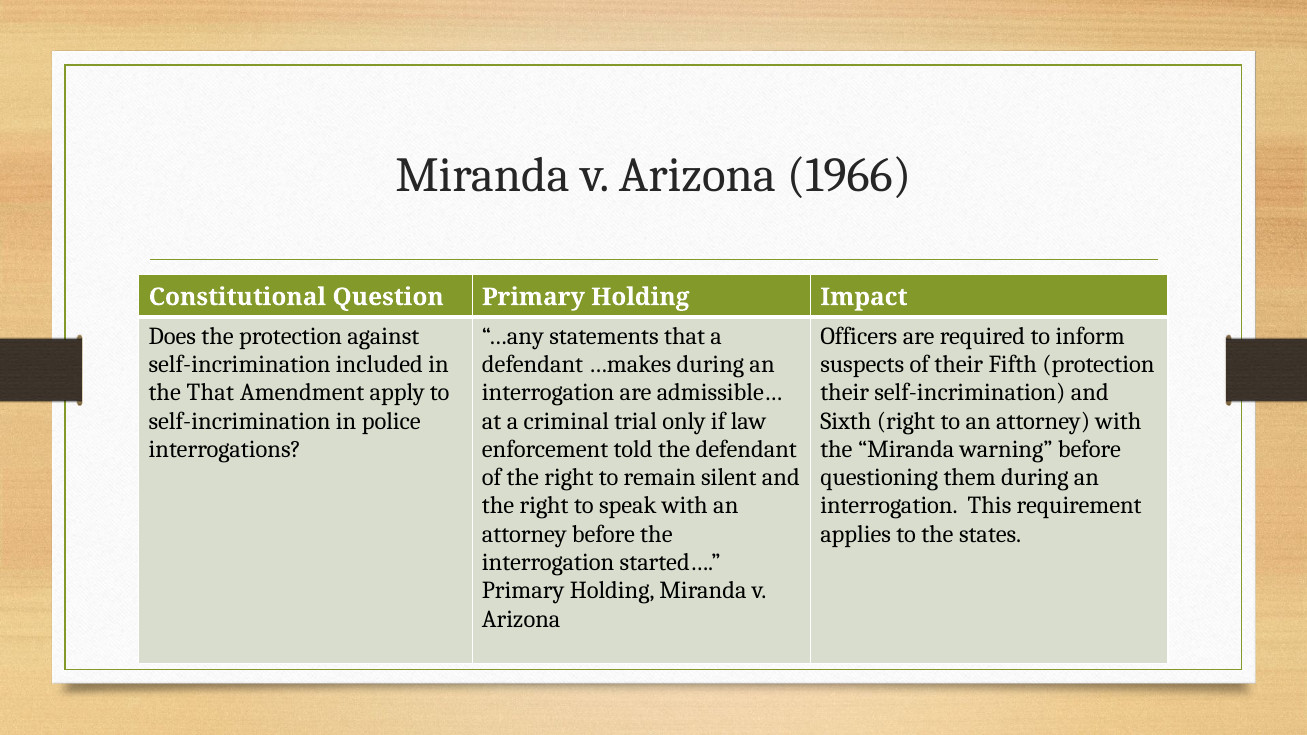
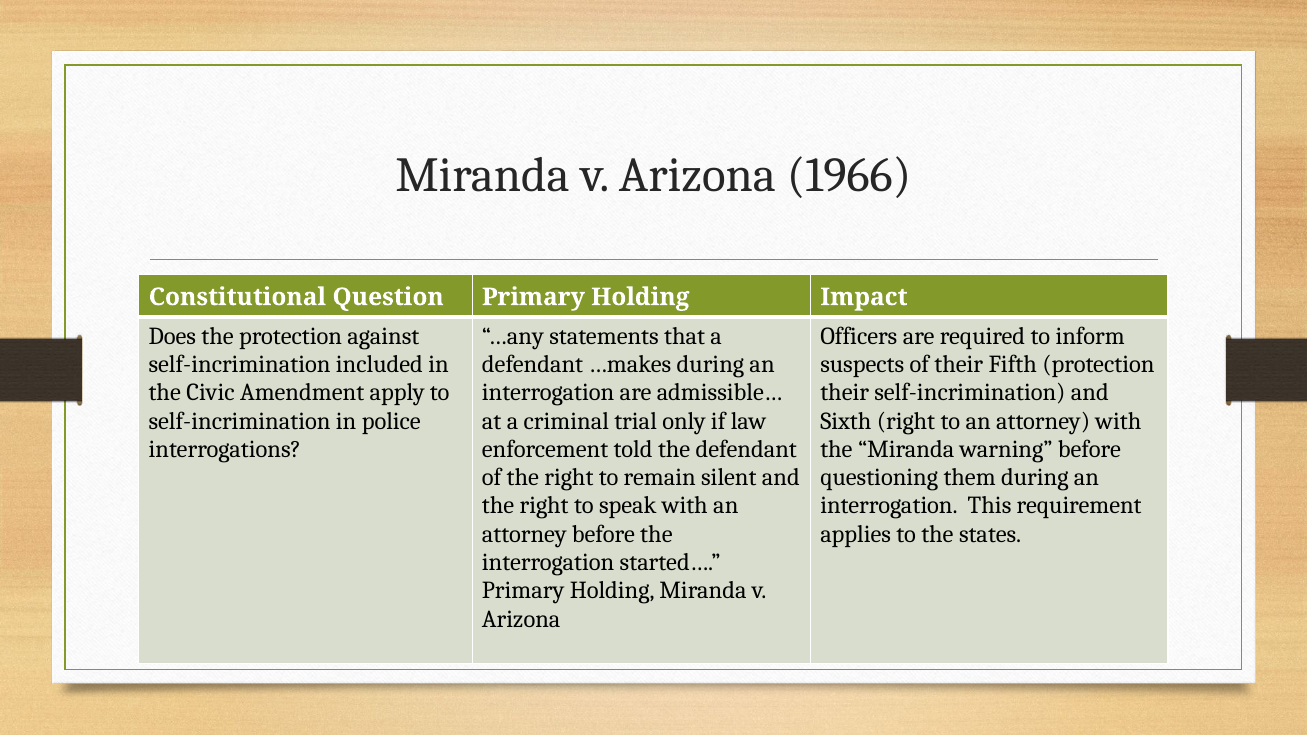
the That: That -> Civic
